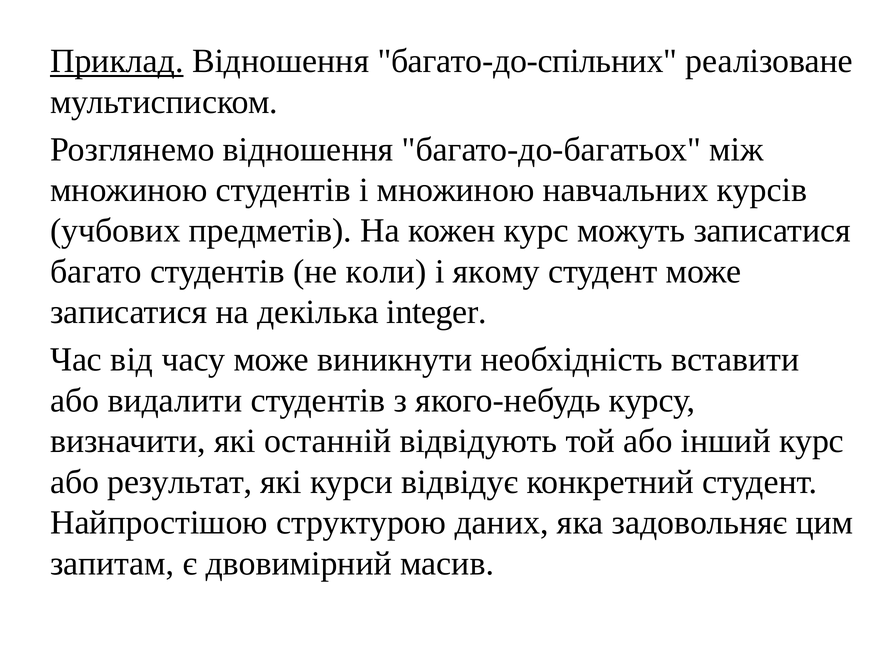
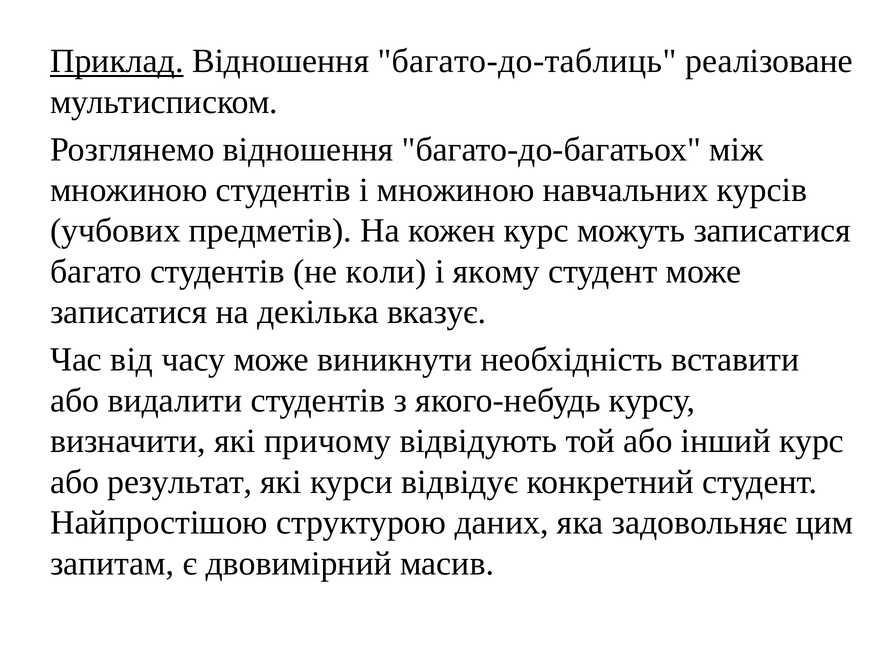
багато-до-спільних: багато-до-спільних -> багато-до-таблиць
integer: integer -> вказує
останній: останній -> причому
